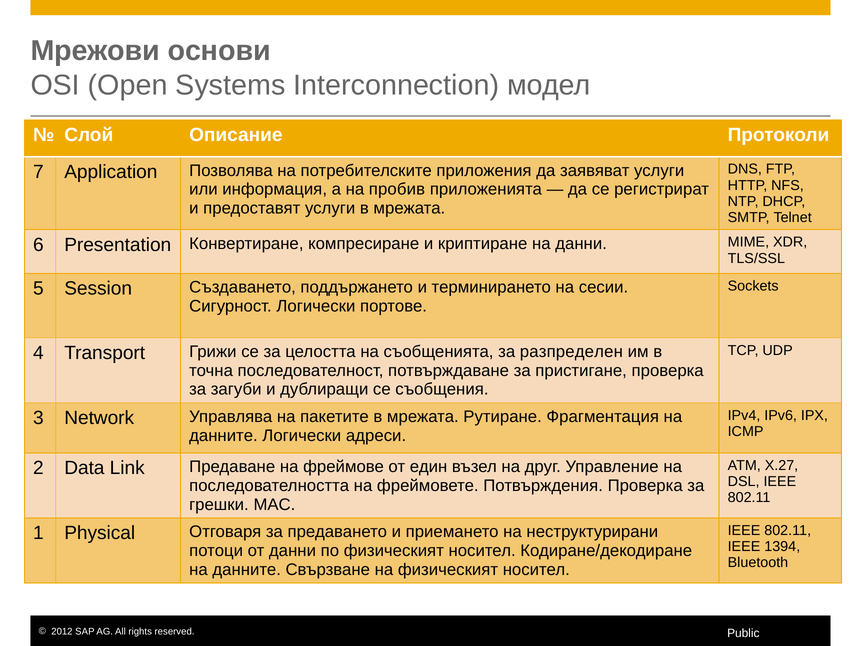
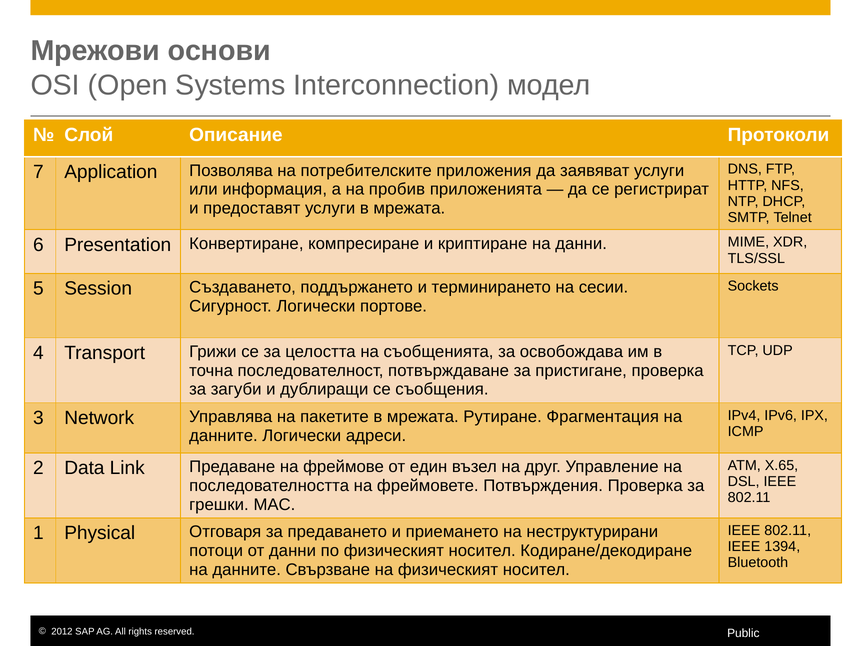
разпределен: разпределен -> освобождава
X.27: X.27 -> X.65
